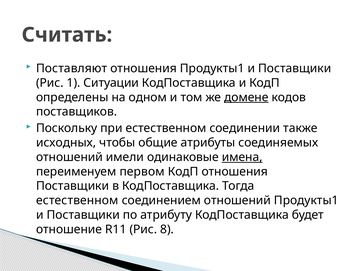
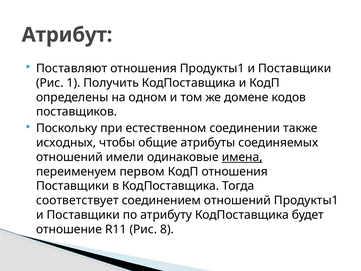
Считать: Считать -> Атрибут
Ситуации: Ситуации -> Получить
домене underline: present -> none
естественном at (77, 200): естественном -> соответствует
